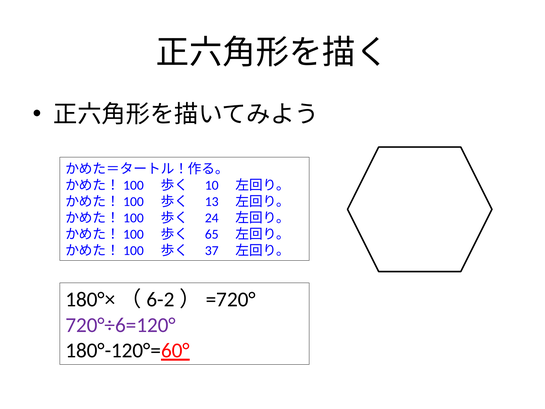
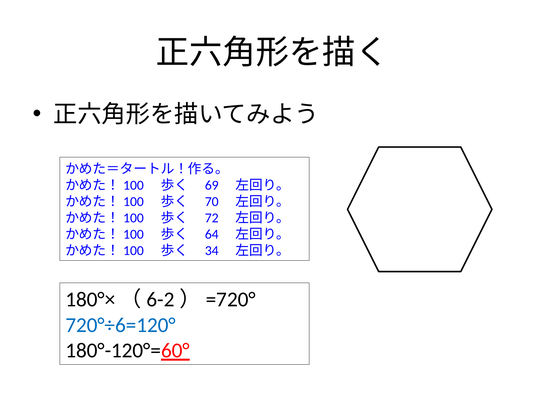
10: 10 -> 69
13: 13 -> 70
24: 24 -> 72
65: 65 -> 64
37: 37 -> 34
720°÷6=120° colour: purple -> blue
